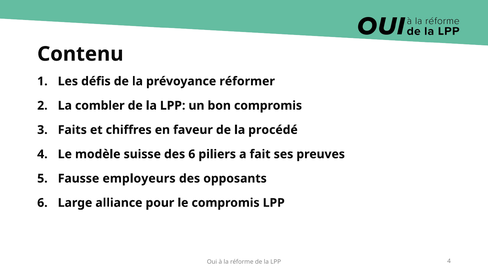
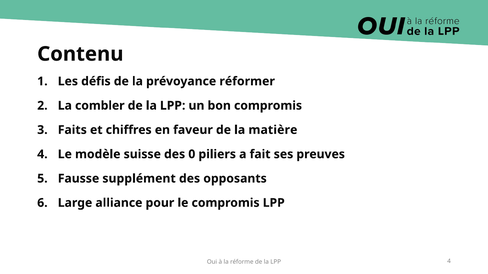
procédé: procédé -> matière
des 6: 6 -> 0
employeurs: employeurs -> supplément
